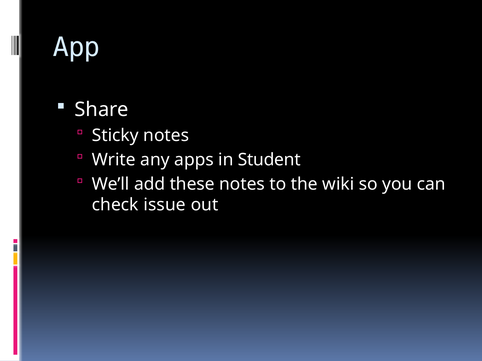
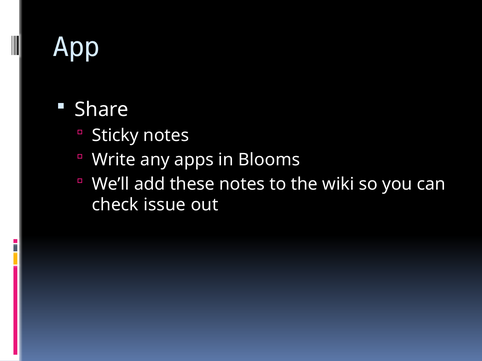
Student: Student -> Blooms
